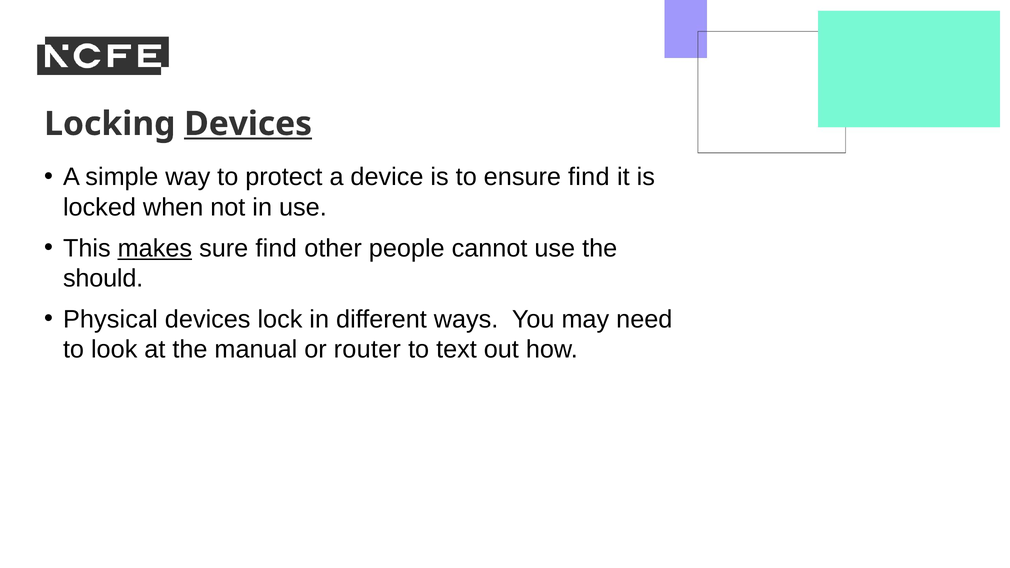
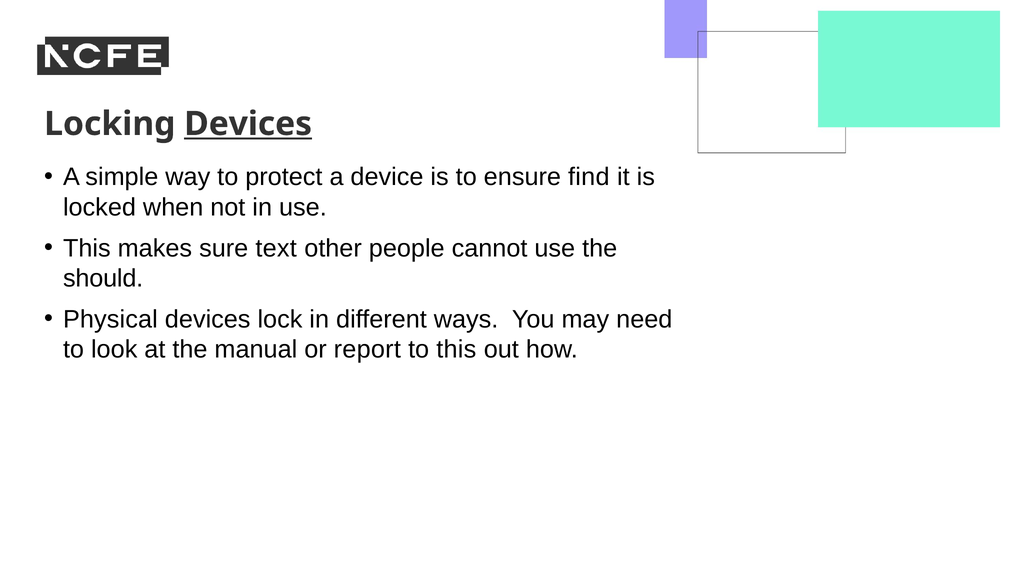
makes underline: present -> none
sure find: find -> text
router: router -> report
to text: text -> this
